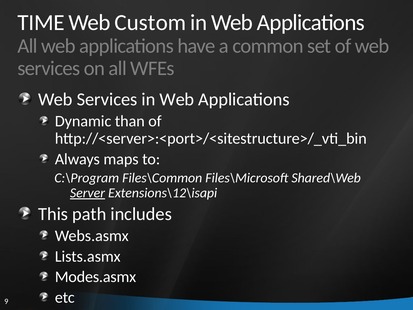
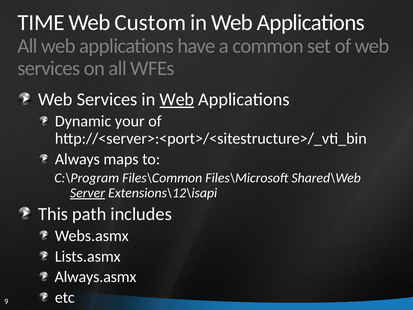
Web at (177, 99) underline: none -> present
than: than -> your
Modes.asmx: Modes.asmx -> Always.asmx
